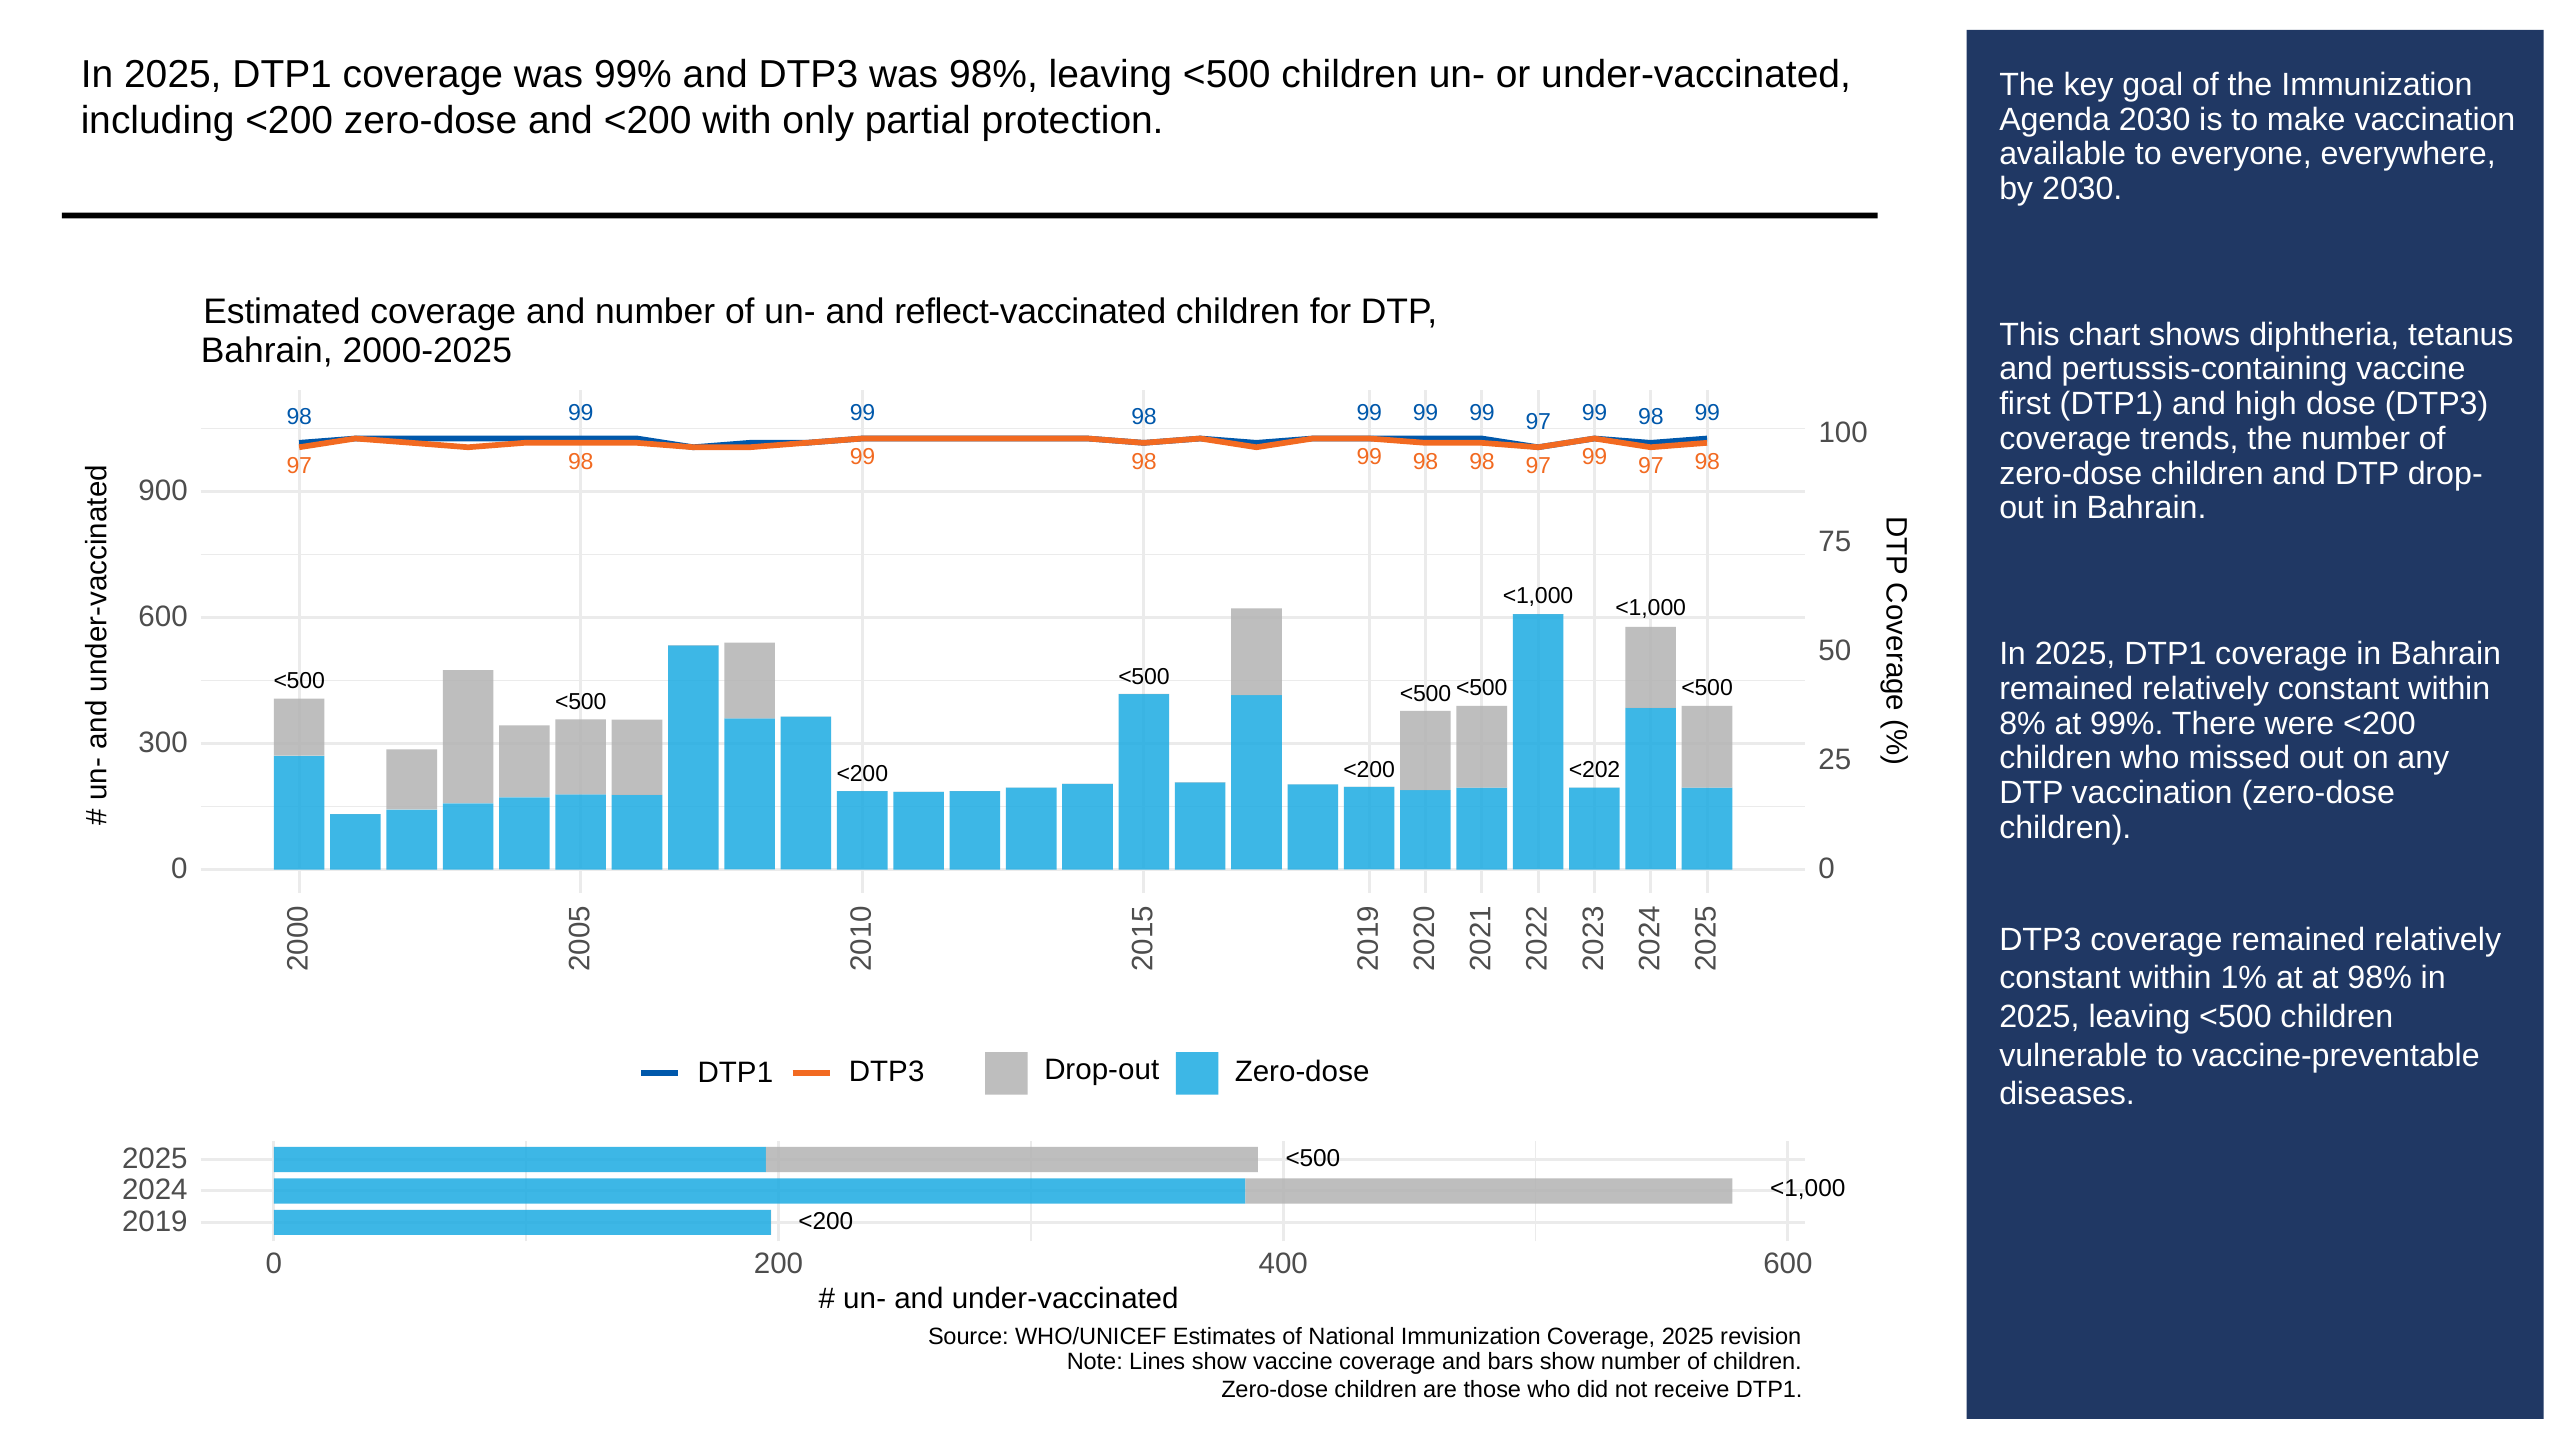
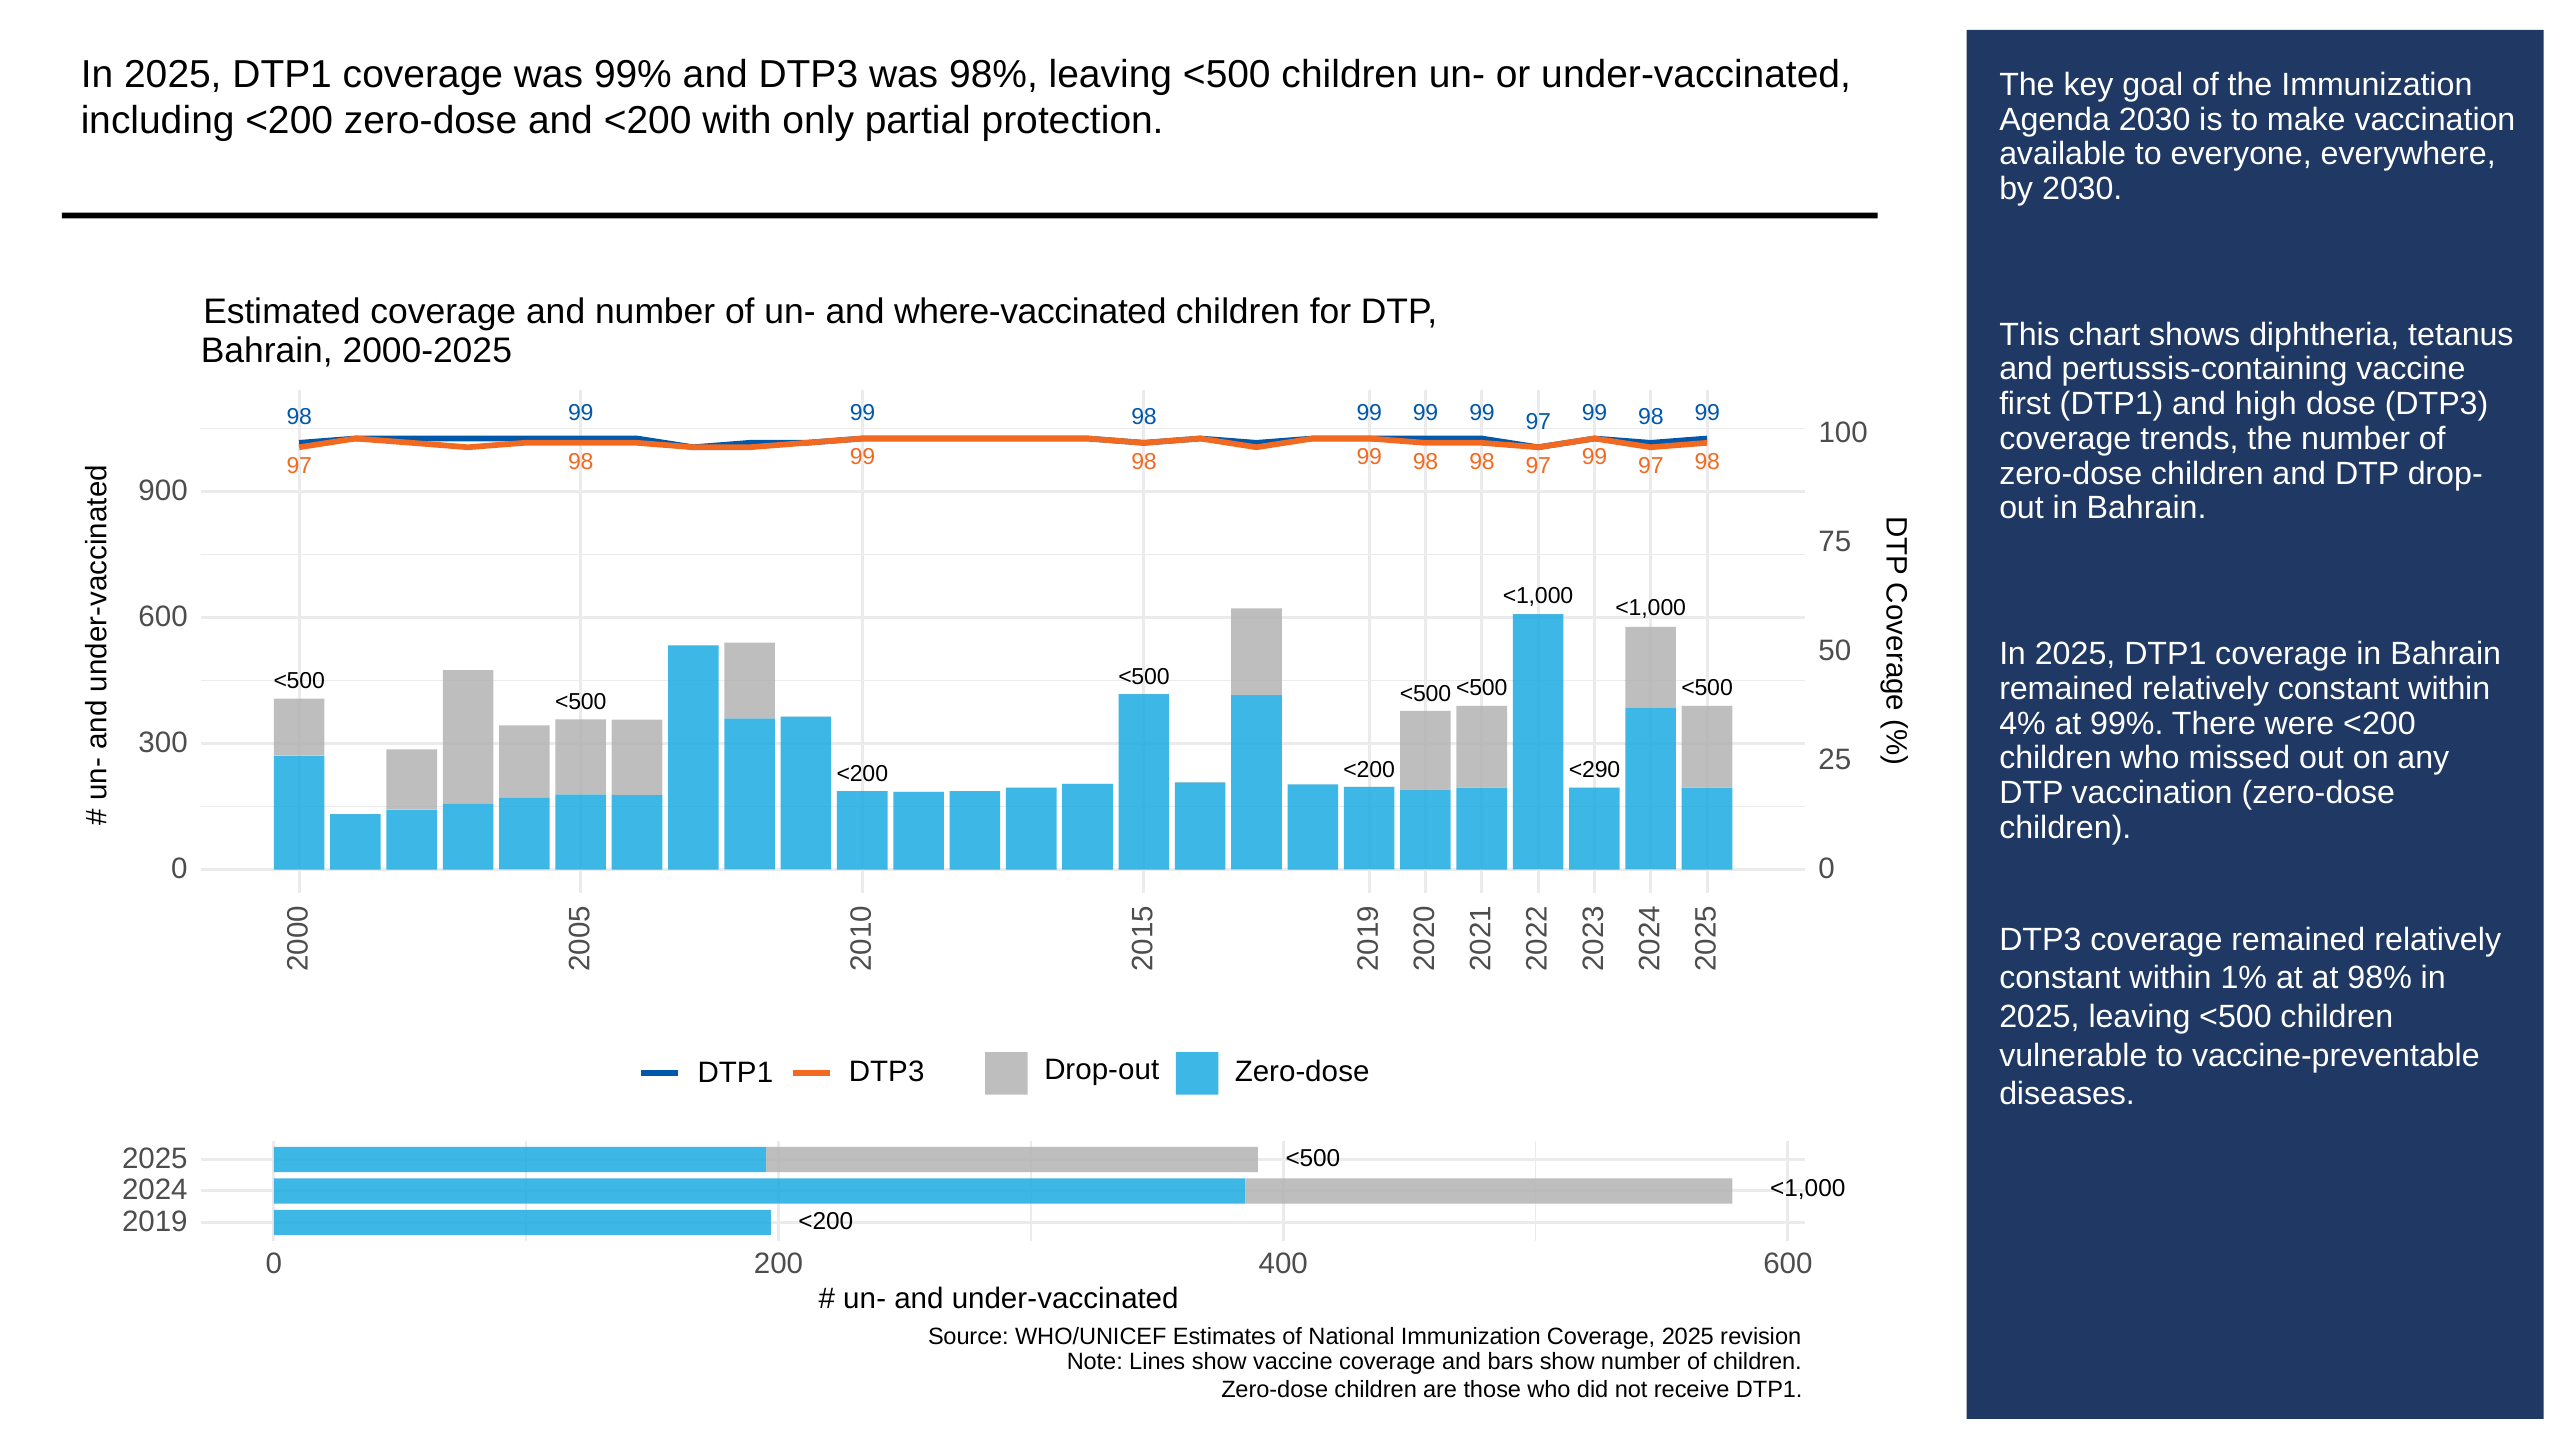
reflect-vaccinated: reflect-vaccinated -> where-vaccinated
8%: 8% -> 4%
<202: <202 -> <290
